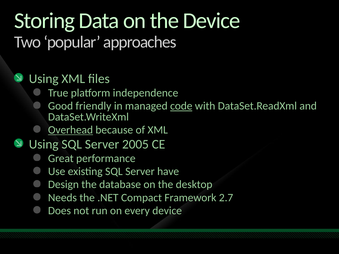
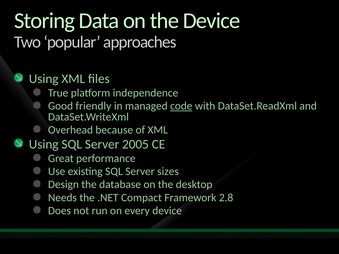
Overhead underline: present -> none
have: have -> sizes
2.7: 2.7 -> 2.8
